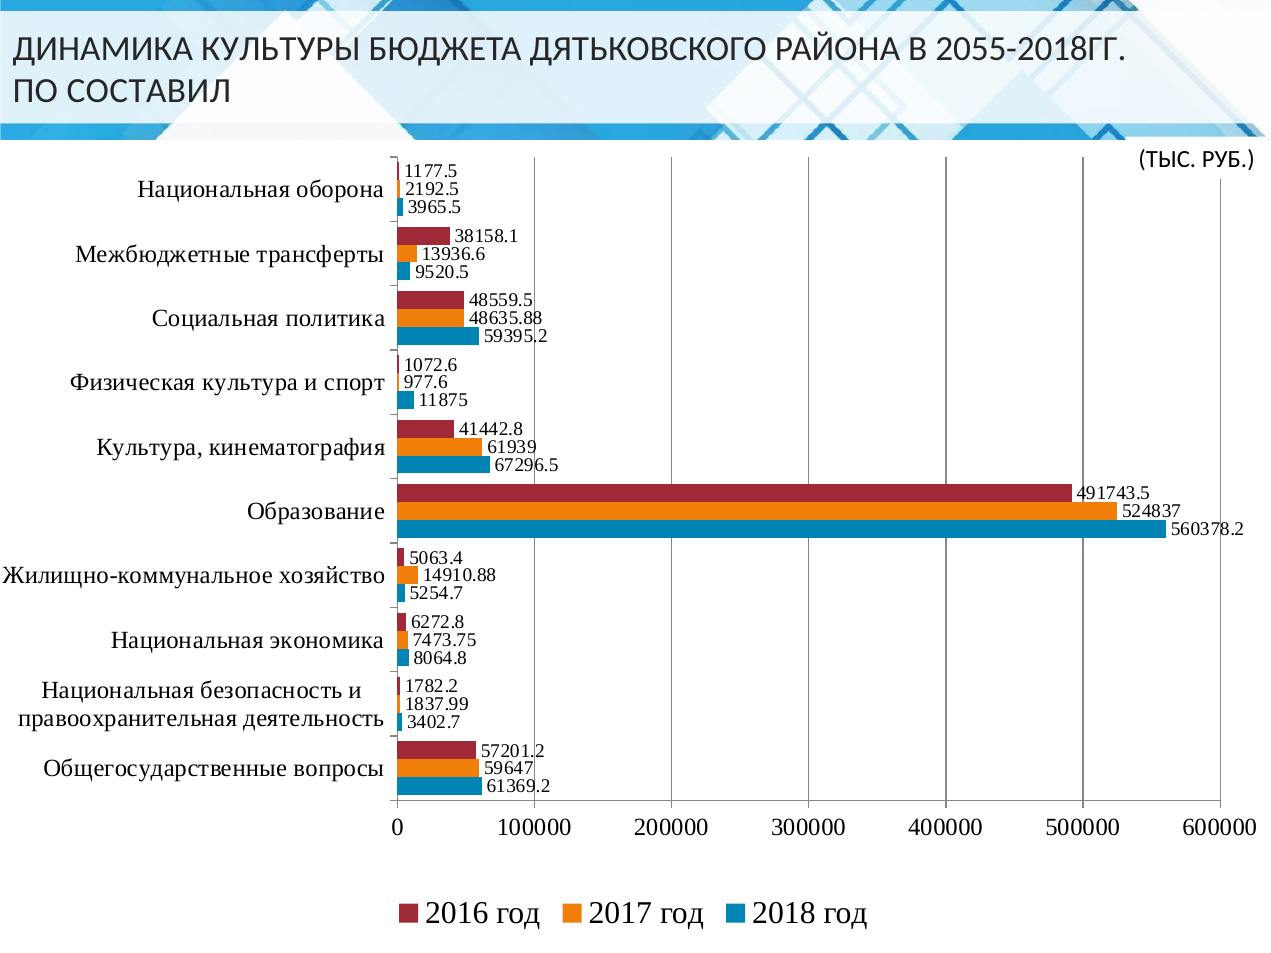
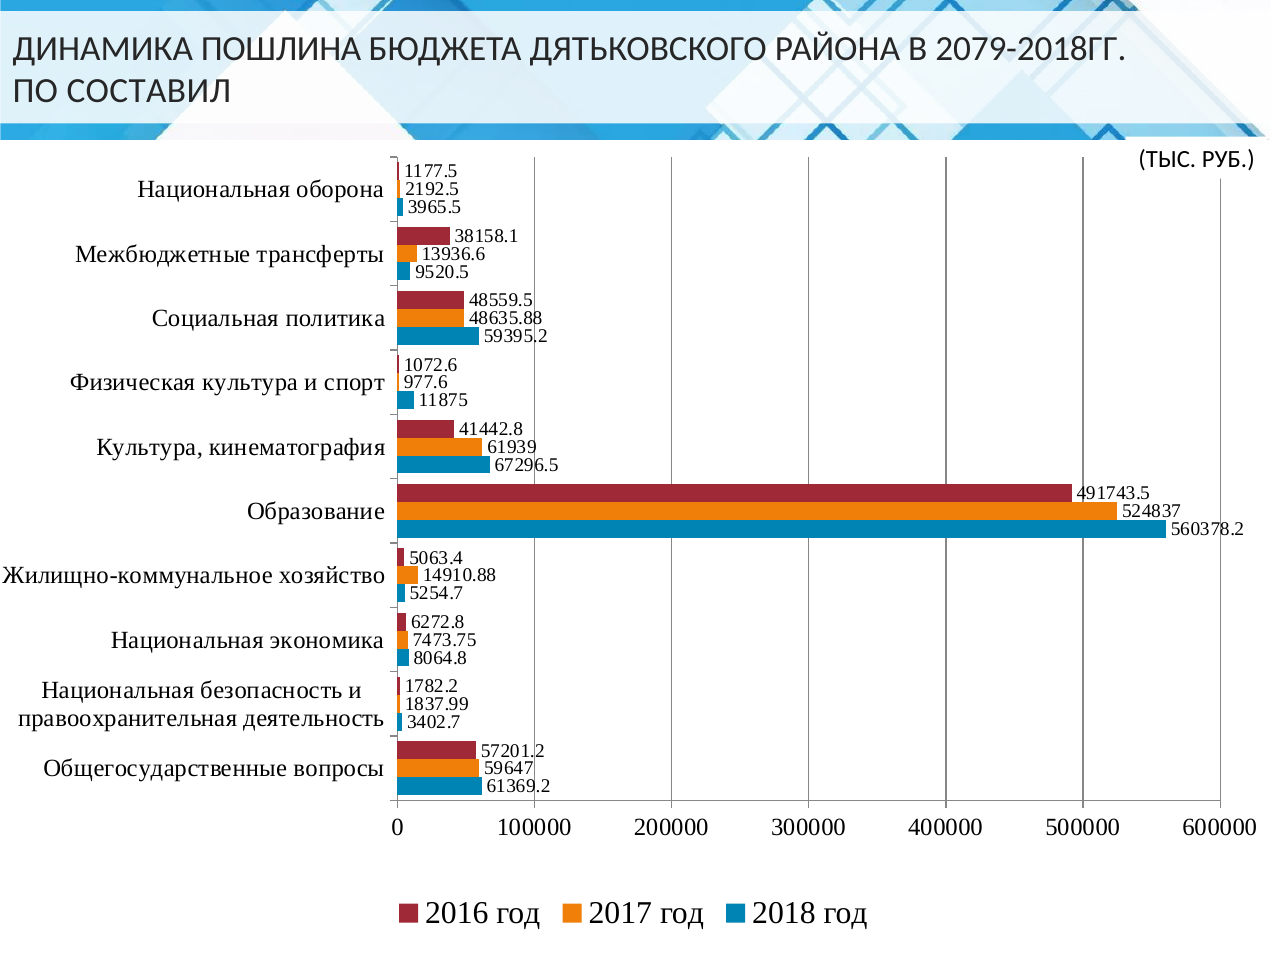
КУЛЬТУРЫ: КУЛЬТУРЫ -> ПОШЛИНА
2055-2018ГГ: 2055-2018ГГ -> 2079-2018ГГ
